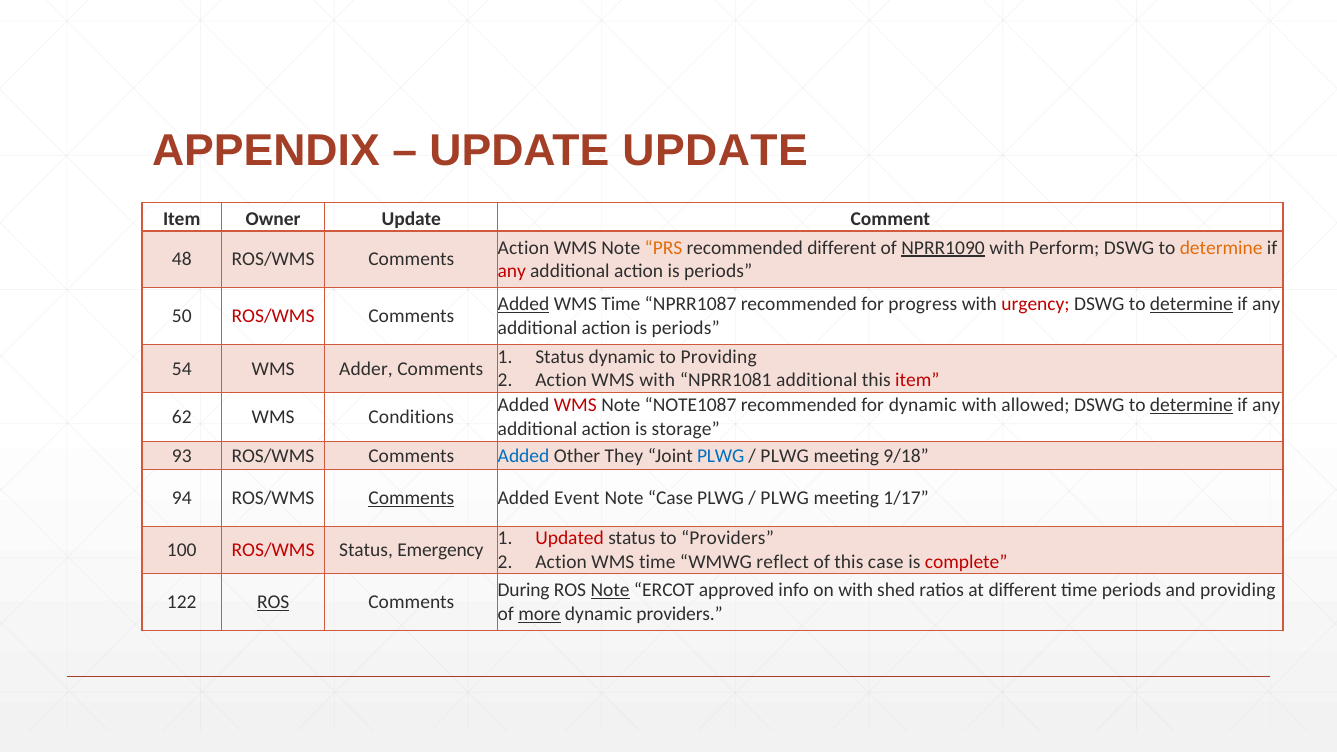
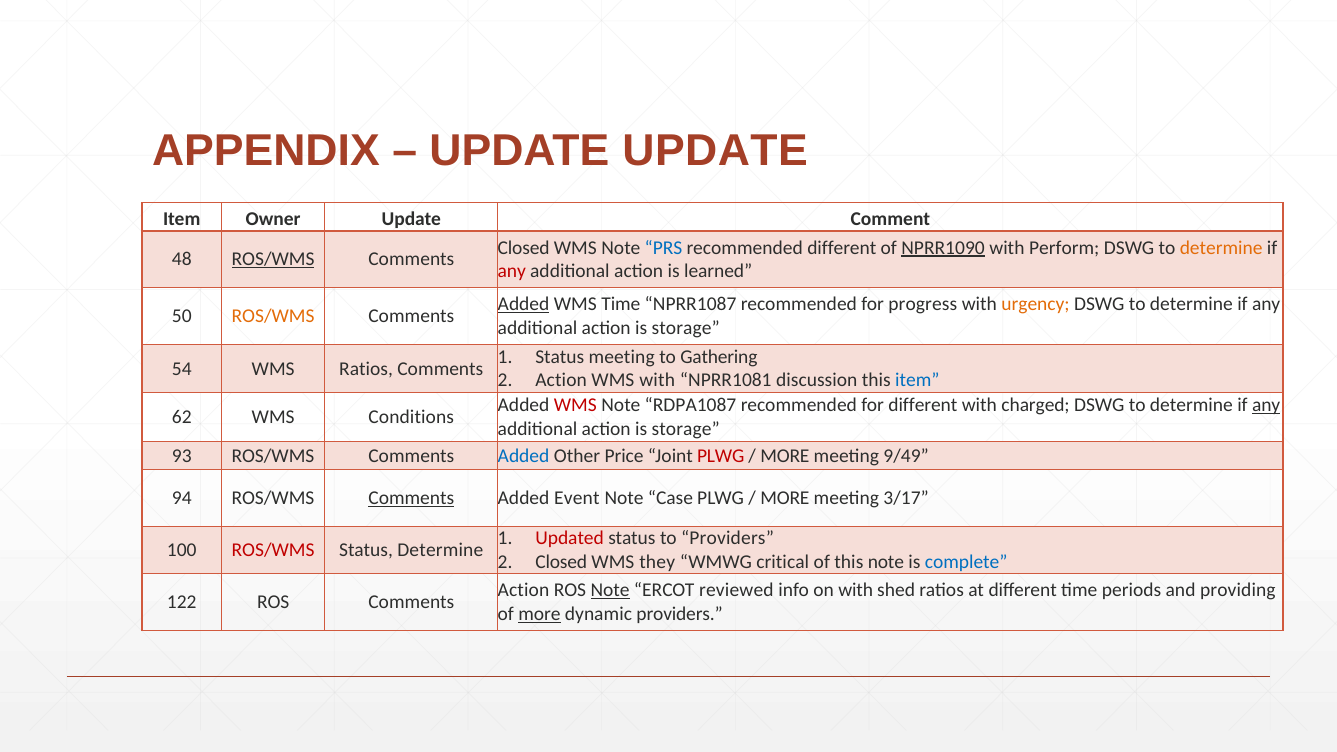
Action at (524, 248): Action -> Closed
PRS colour: orange -> blue
ROS/WMS at (273, 259) underline: none -> present
periods at (718, 271): periods -> learned
urgency colour: red -> orange
determine at (1191, 304) underline: present -> none
ROS/WMS at (273, 316) colour: red -> orange
periods at (686, 328): periods -> storage
Status dynamic: dynamic -> meeting
to Providing: Providing -> Gathering
WMS Adder: Adder -> Ratios
NPRR1081 additional: additional -> discussion
item at (917, 381) colour: red -> blue
NOTE1087: NOTE1087 -> RDPA1087
for dynamic: dynamic -> different
allowed: allowed -> charged
determine at (1191, 405) underline: present -> none
any at (1266, 405) underline: none -> present
They: They -> Price
PLWG at (721, 456) colour: blue -> red
PLWG at (785, 456): PLWG -> MORE
9/18: 9/18 -> 9/49
PLWG at (785, 498): PLWG -> MORE
1/17: 1/17 -> 3/17
Status Emergency: Emergency -> Determine
Action at (561, 562): Action -> Closed
time at (657, 562): time -> they
reflect: reflect -> critical
this case: case -> note
complete colour: red -> blue
During at (524, 590): During -> Action
approved: approved -> reviewed
ROS at (273, 602) underline: present -> none
